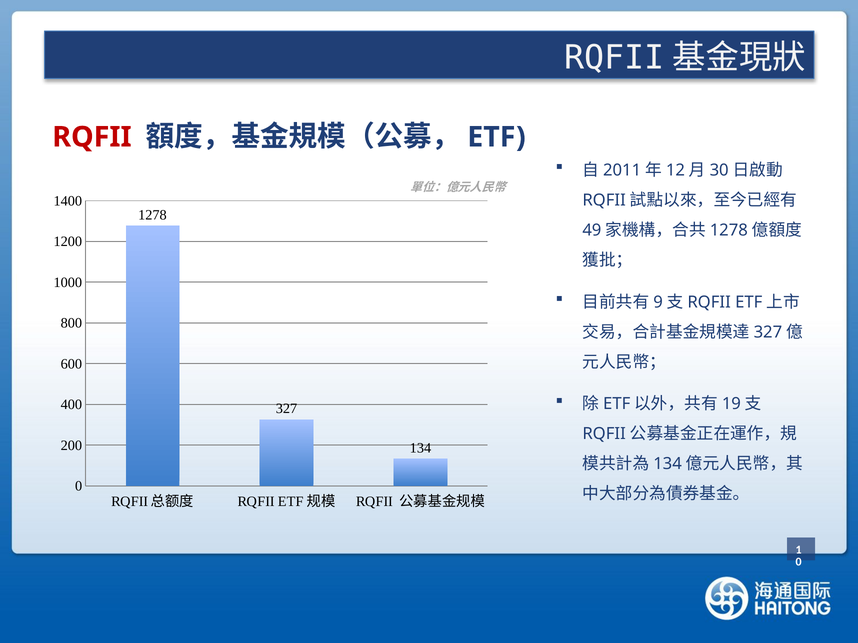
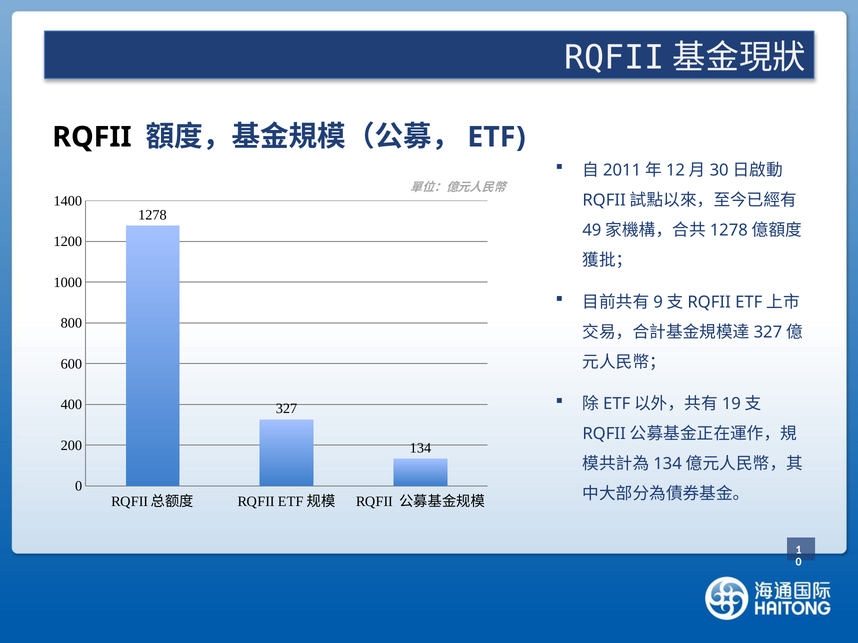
RQFII at (92, 137) colour: red -> black
